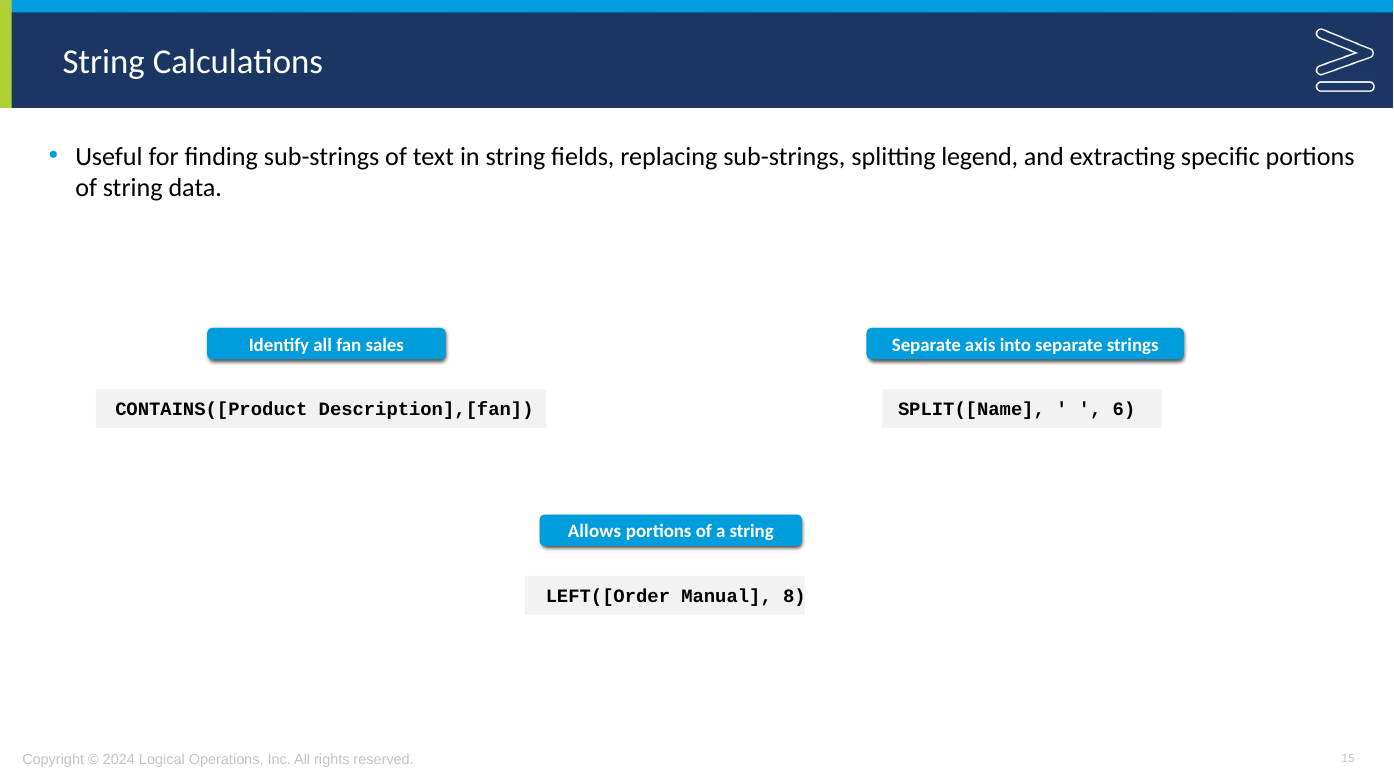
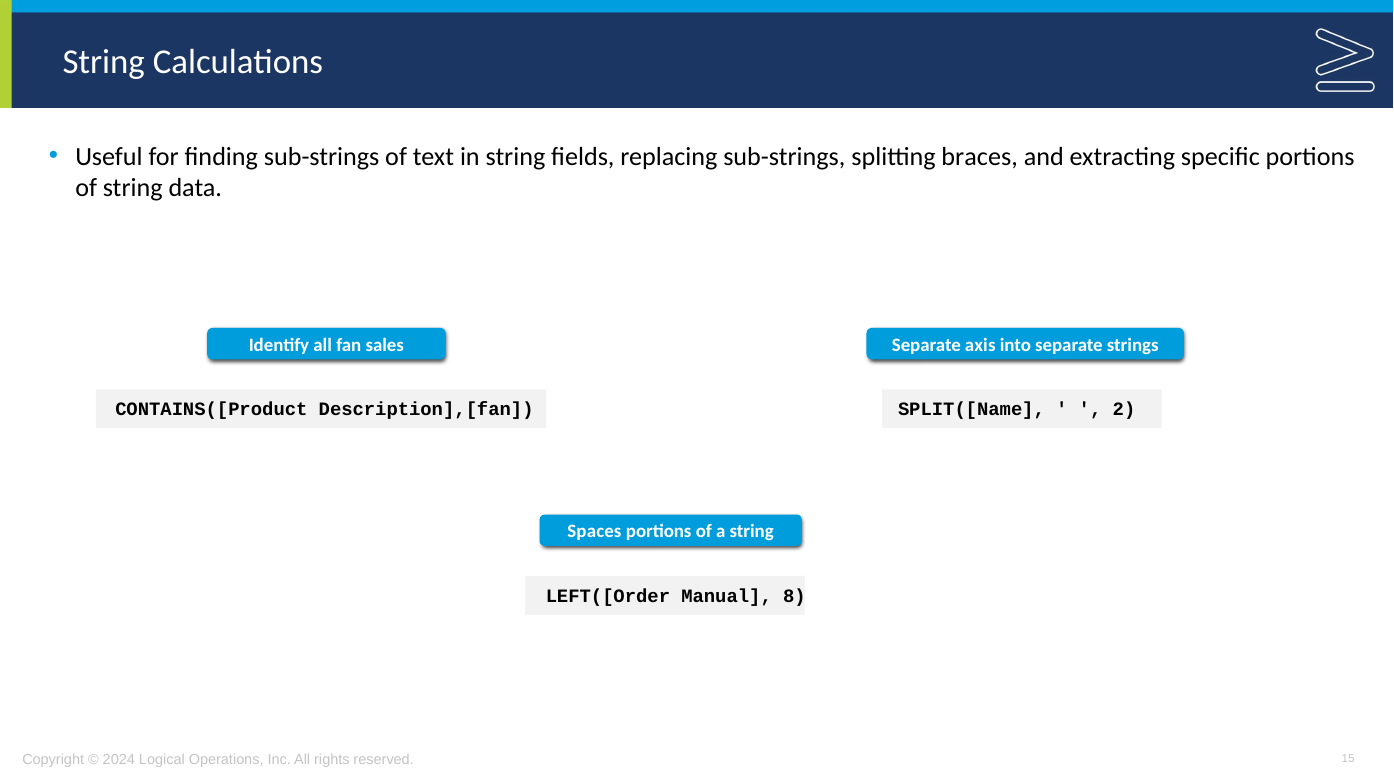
legend: legend -> braces
6: 6 -> 2
Allows: Allows -> Spaces
